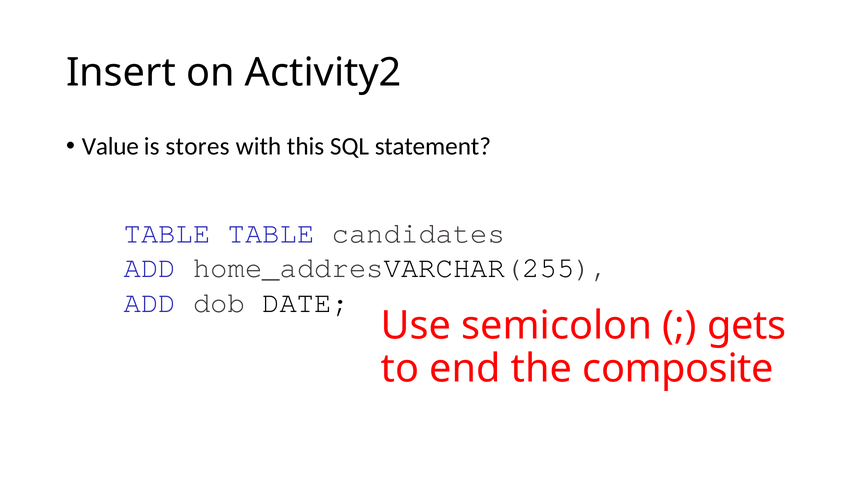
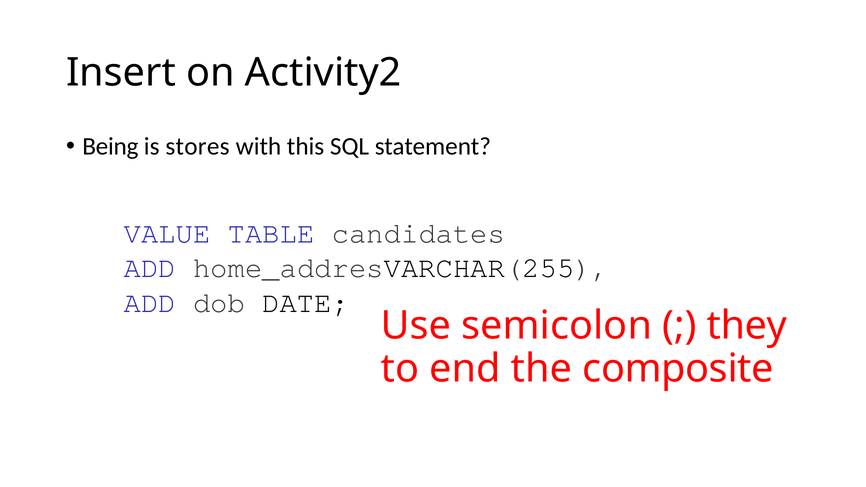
Value: Value -> Being
TABLE at (167, 233): TABLE -> VALUE
gets: gets -> they
